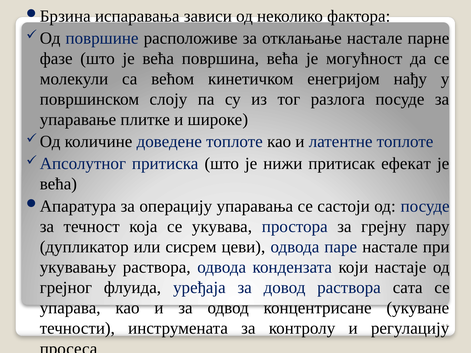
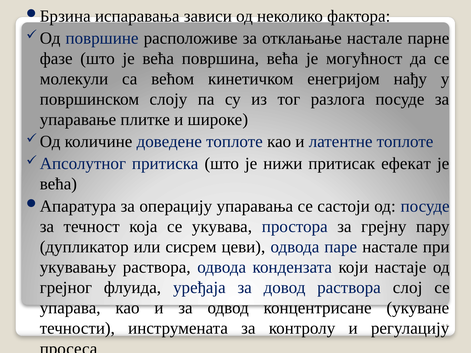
сата: сата -> слој
